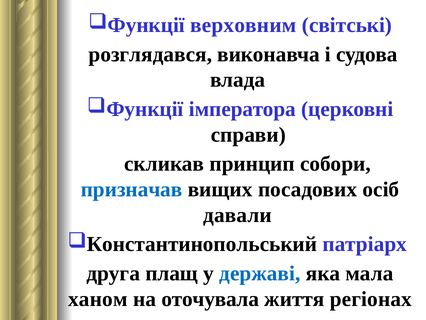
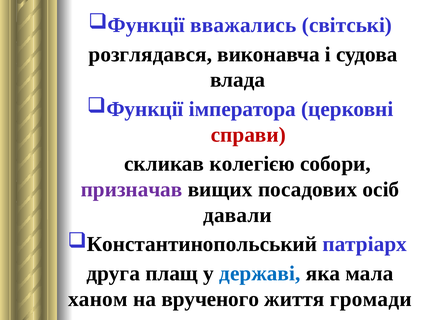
верховним: верховним -> вважались
справи colour: black -> red
принцип: принцип -> колегією
призначав colour: blue -> purple
оточувала: оточувала -> врученого
регіонах: регіонах -> громади
